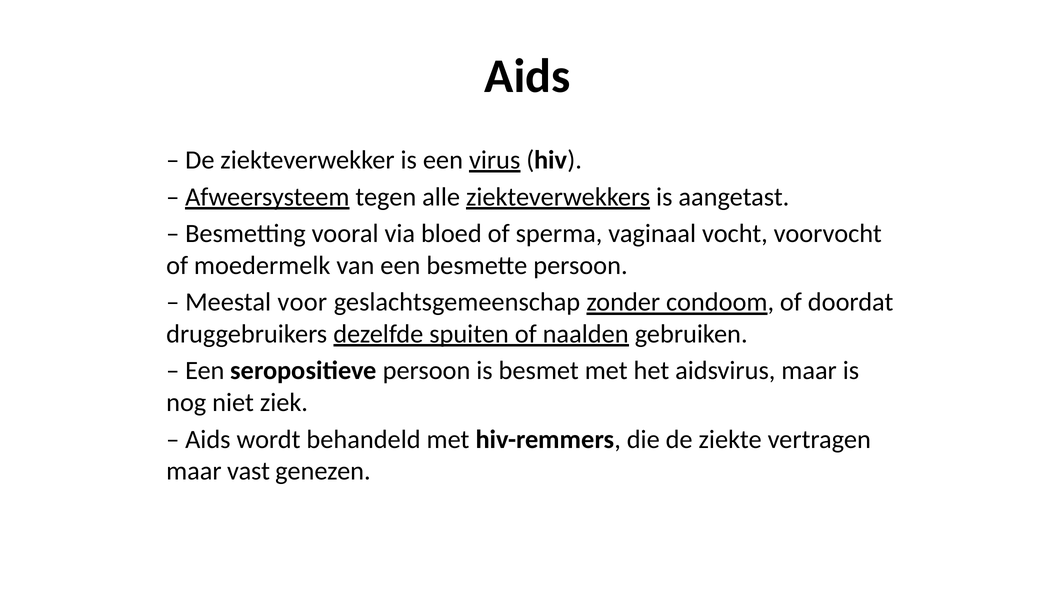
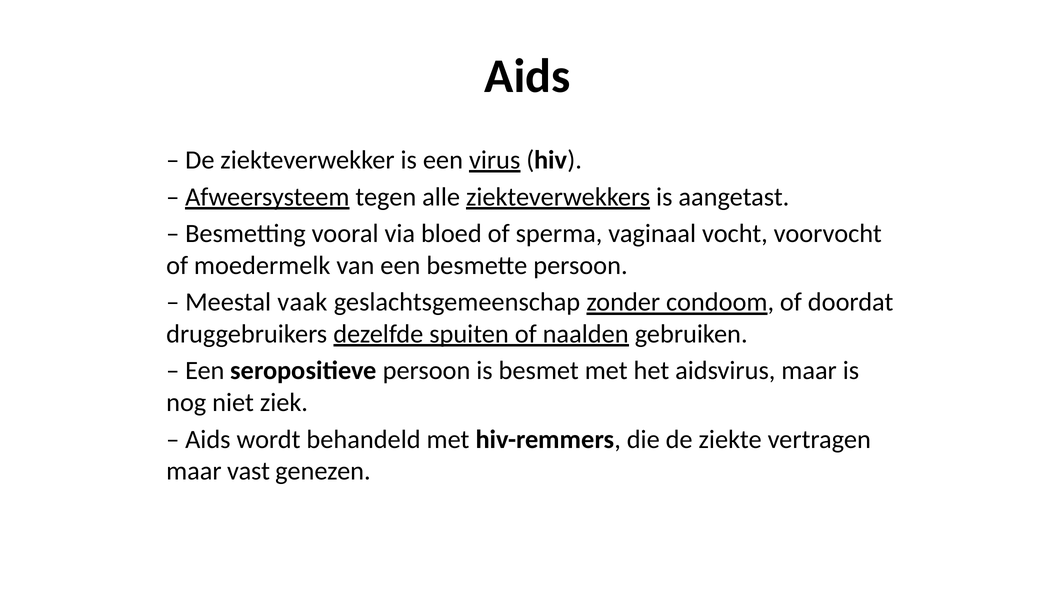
voor: voor -> vaak
